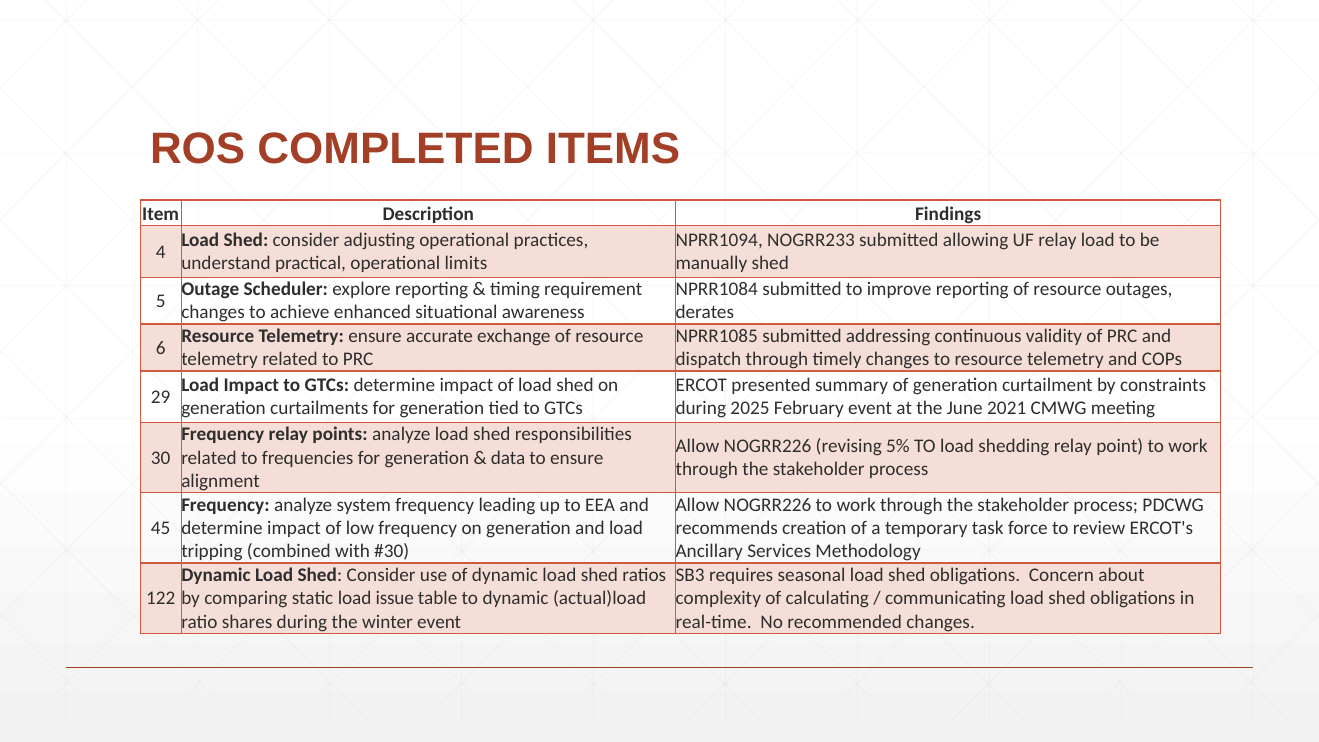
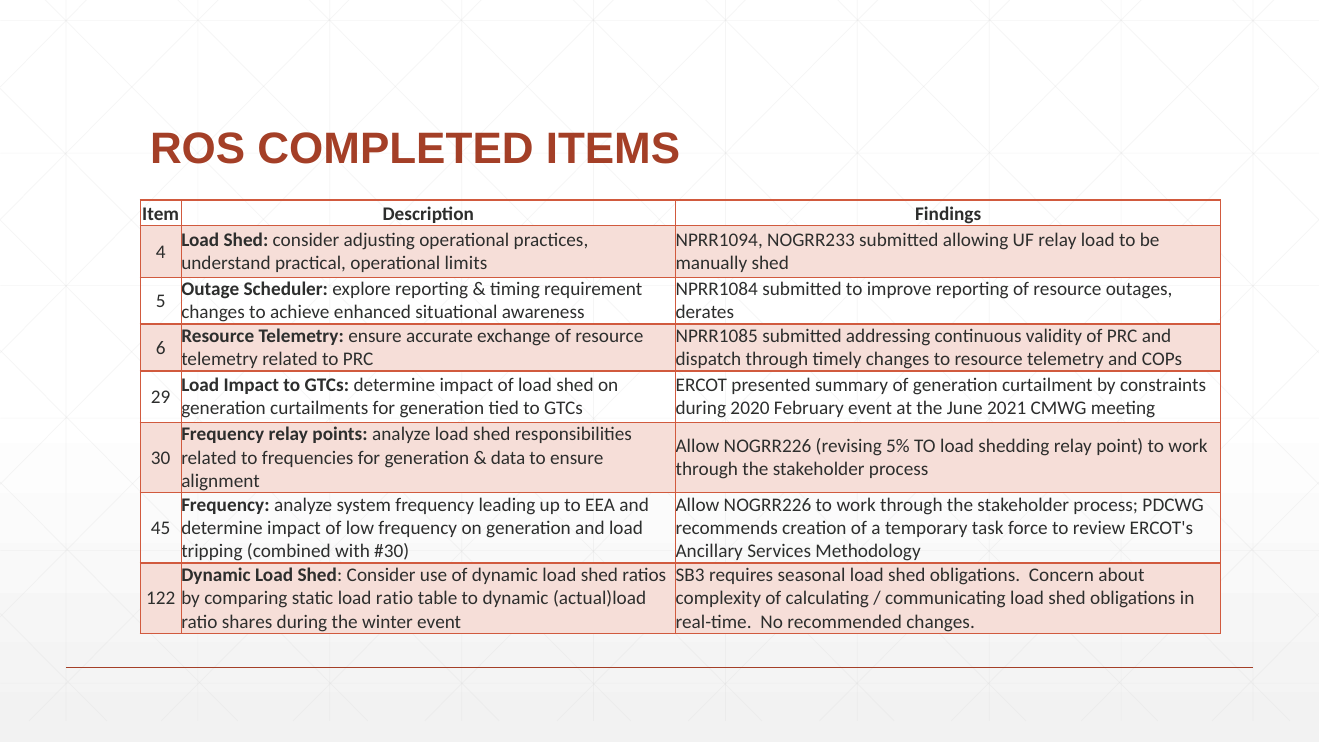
2025: 2025 -> 2020
load issue: issue -> ratio
